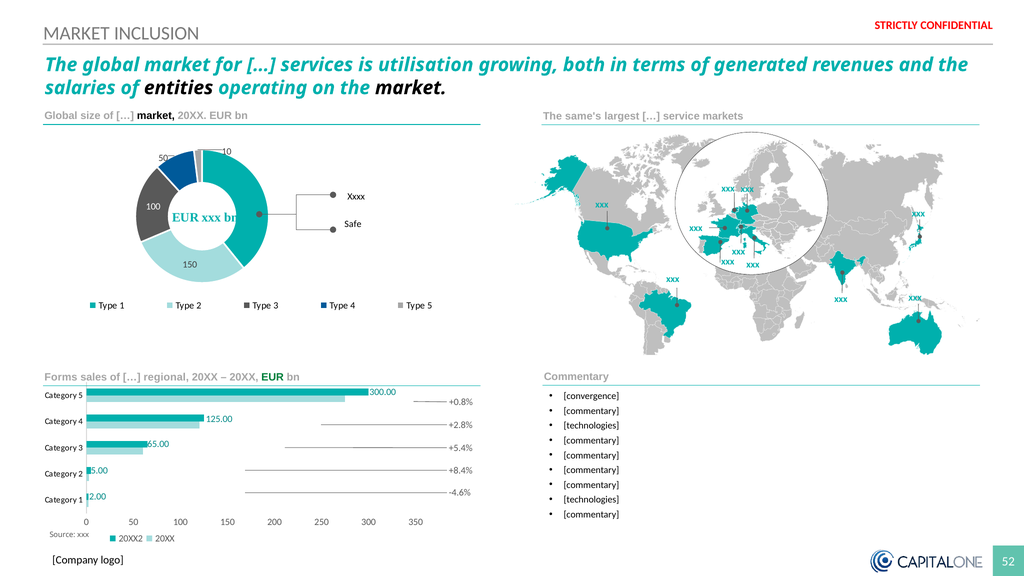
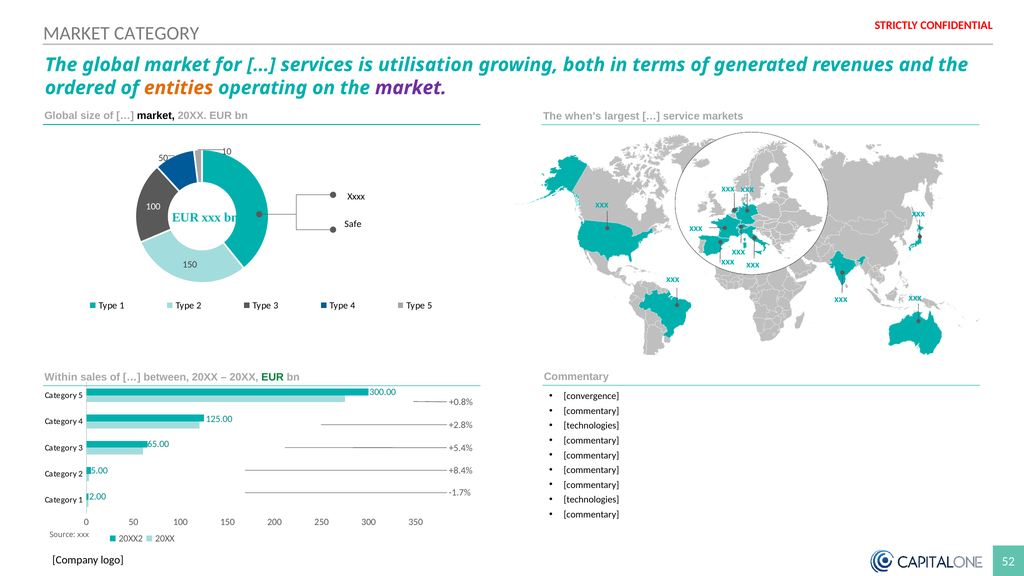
MARKET INCLUSION: INCLUSION -> CATEGORY
salaries: salaries -> ordered
entities colour: black -> orange
market at (411, 88) colour: black -> purple
same's: same's -> when's
Forms: Forms -> Within
regional: regional -> between
-4.6%: -4.6% -> -1.7%
